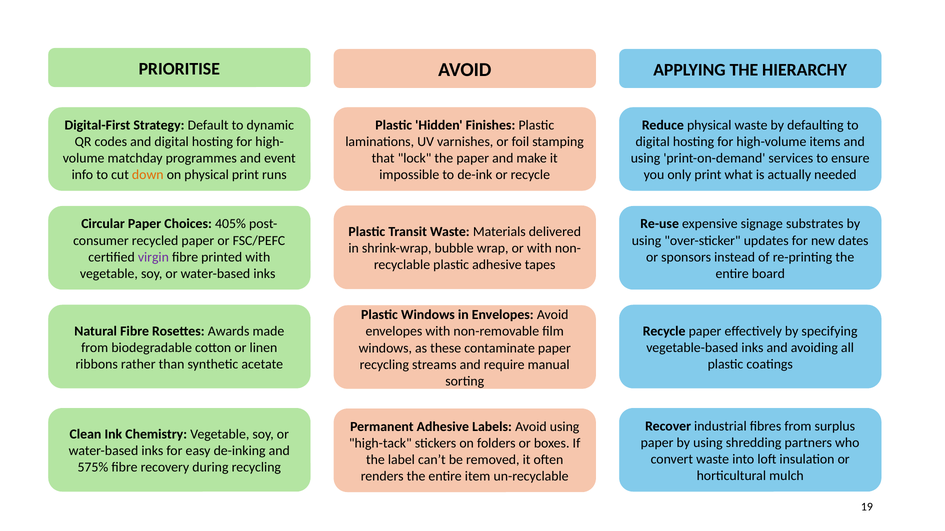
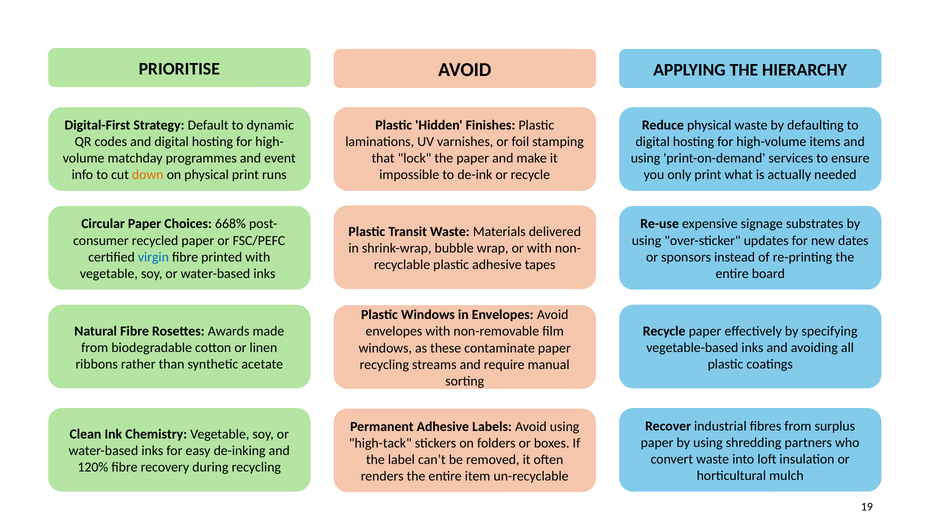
405%: 405% -> 668%
virgin colour: purple -> blue
575%: 575% -> 120%
